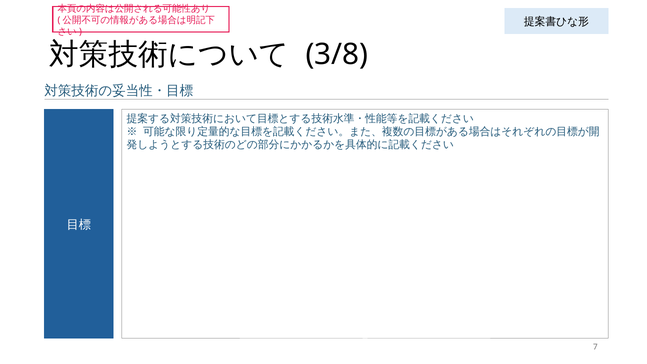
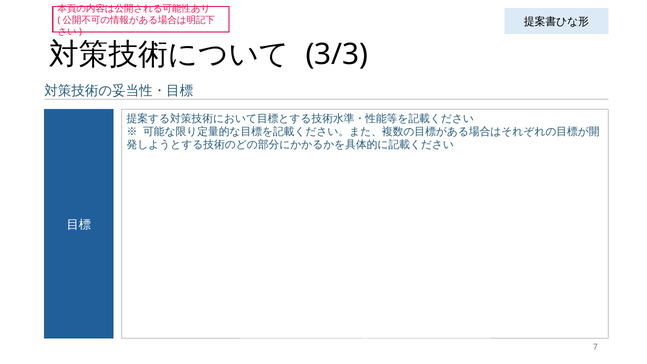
3/8: 3/8 -> 3/3
